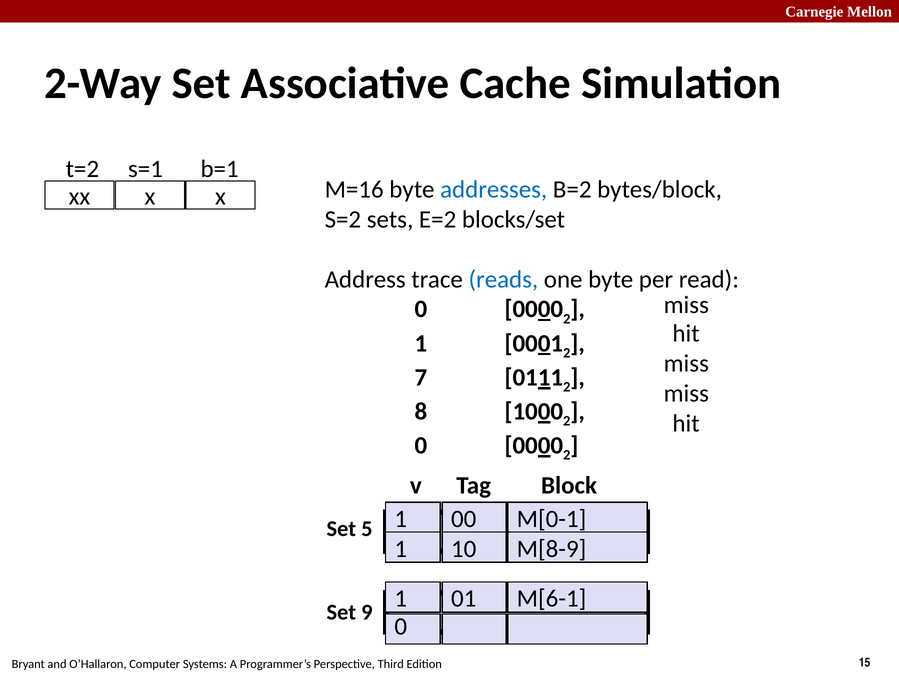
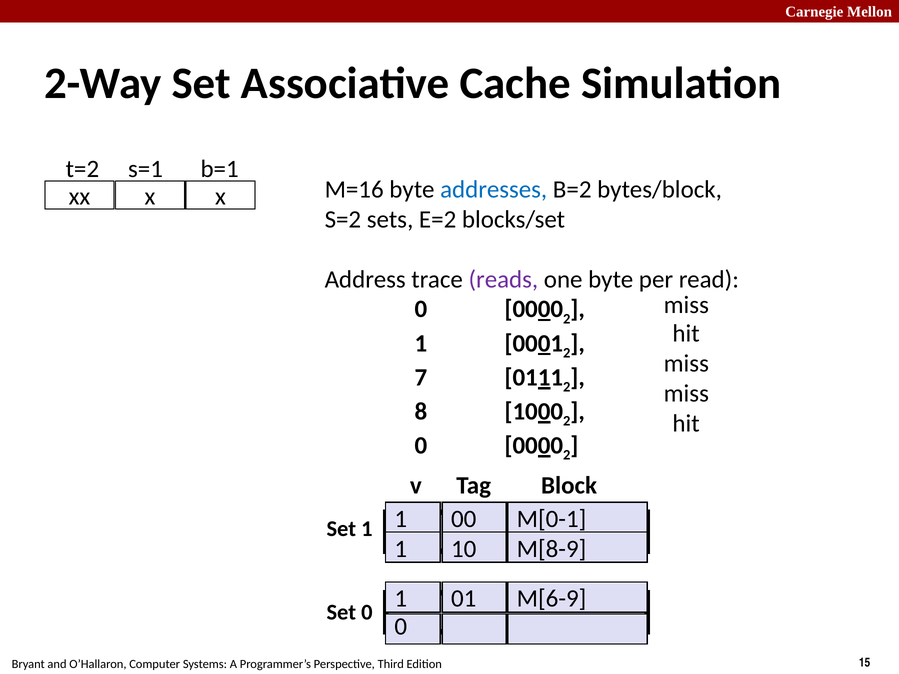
reads colour: blue -> purple
Set 5: 5 -> 1
M[6-1: M[6-1 -> M[6-9
Set 9: 9 -> 0
